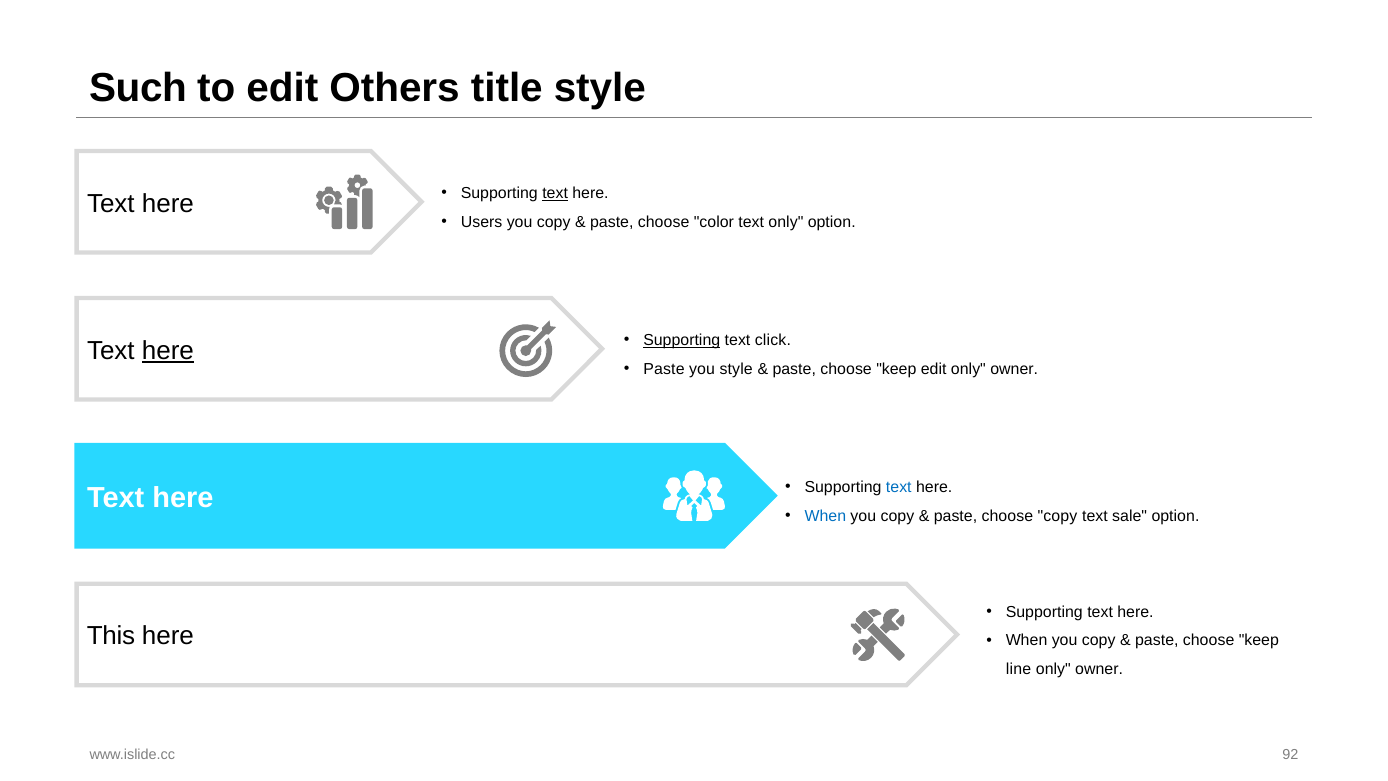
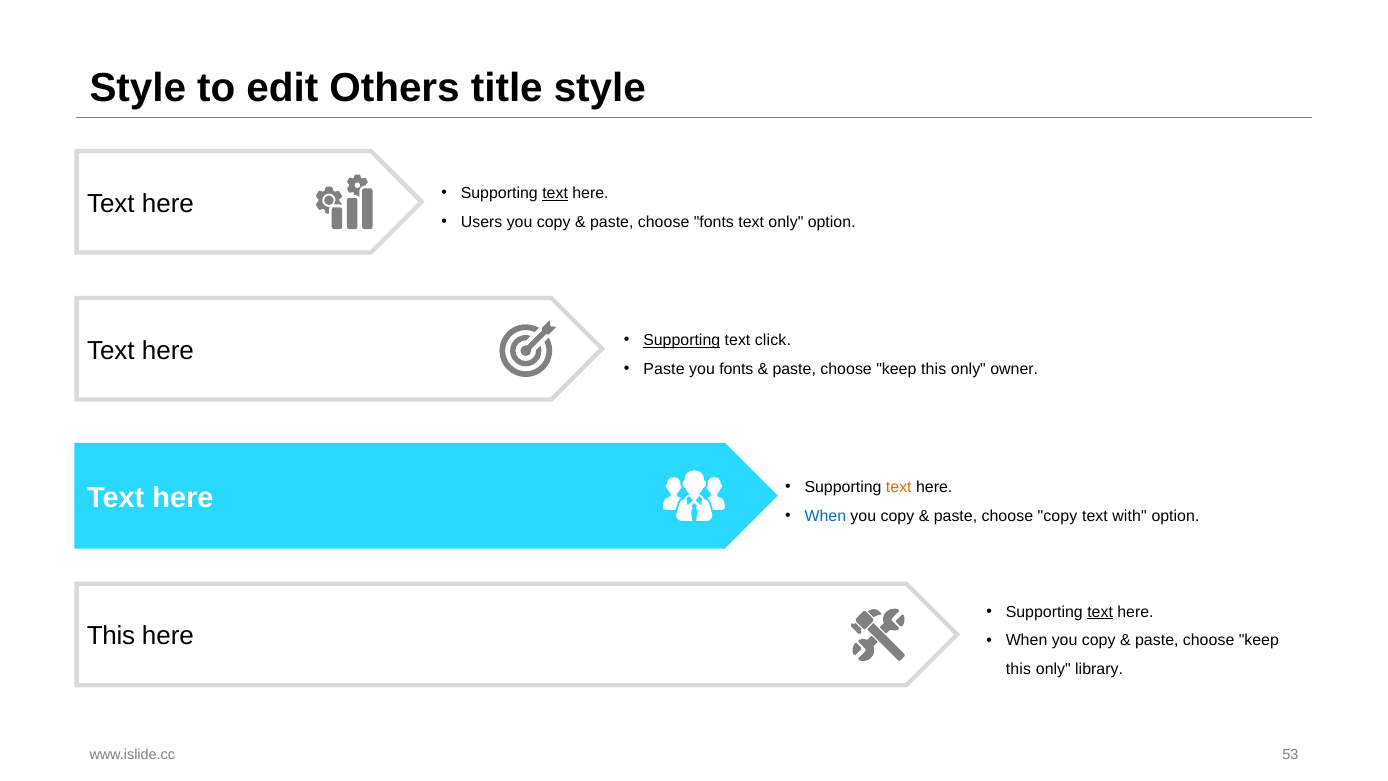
Such at (138, 88): Such -> Style
choose color: color -> fonts
here at (168, 351) underline: present -> none
you style: style -> fonts
edit at (934, 369): edit -> this
text at (899, 487) colour: blue -> orange
sale: sale -> with
text at (1100, 612) underline: none -> present
line at (1019, 669): line -> this
owner at (1099, 669): owner -> library
92: 92 -> 53
